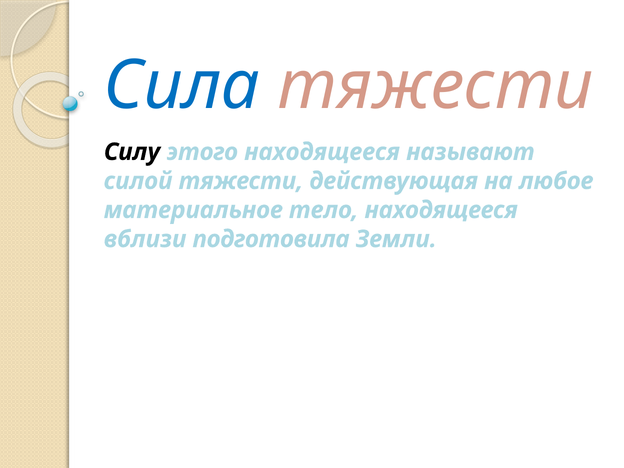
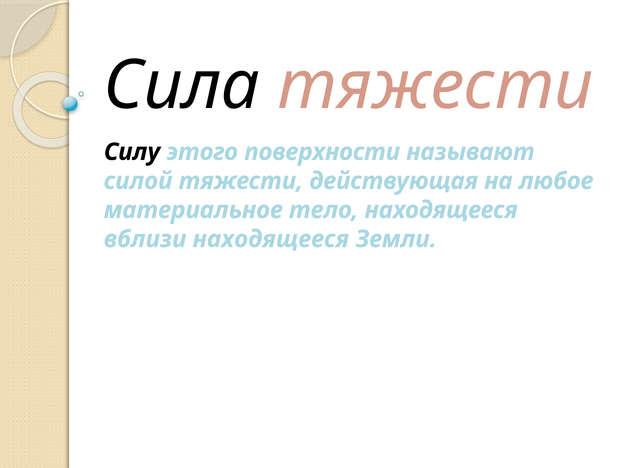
Сила colour: blue -> black
этого находящееся: находящееся -> поверхности
вблизи подготовила: подготовила -> находящееся
